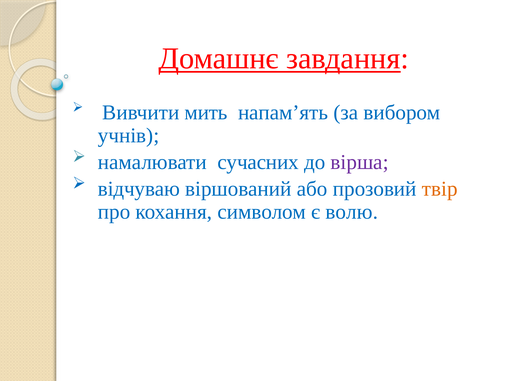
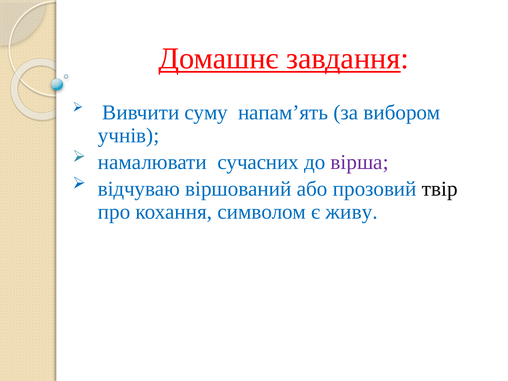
мить: мить -> суму
твір colour: orange -> black
волю: волю -> живу
